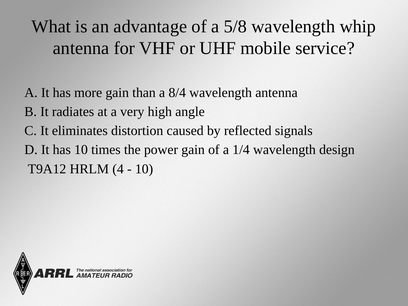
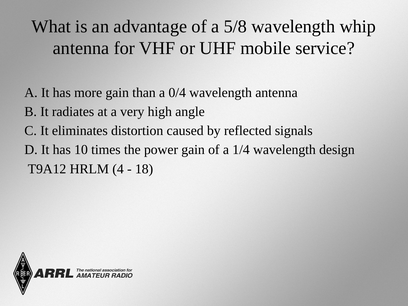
8/4: 8/4 -> 0/4
10 at (144, 169): 10 -> 18
